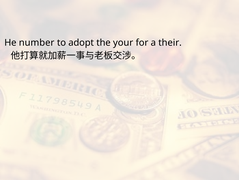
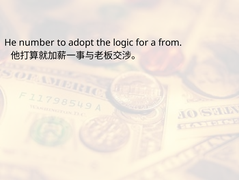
your: your -> logic
their: their -> from
